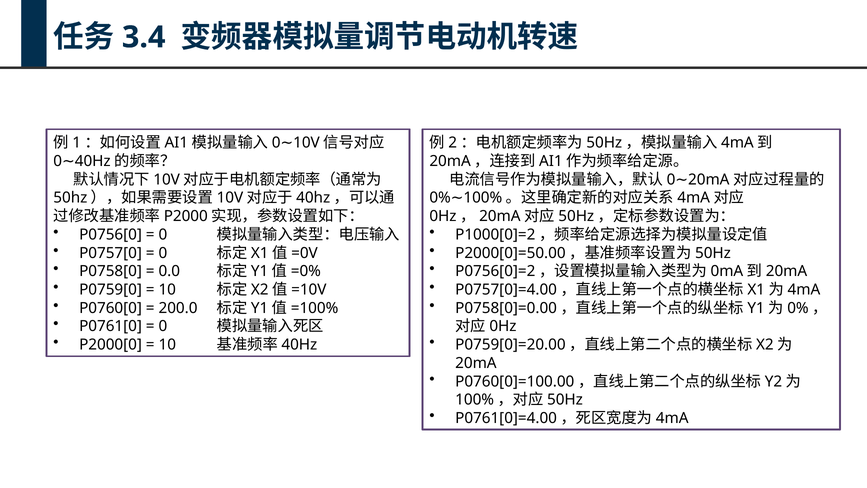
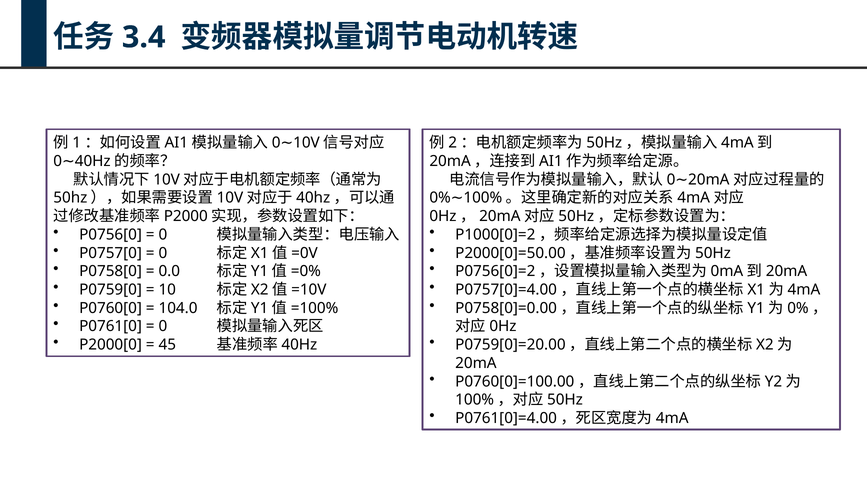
200.0: 200.0 -> 104.0
10 at (167, 344): 10 -> 45
